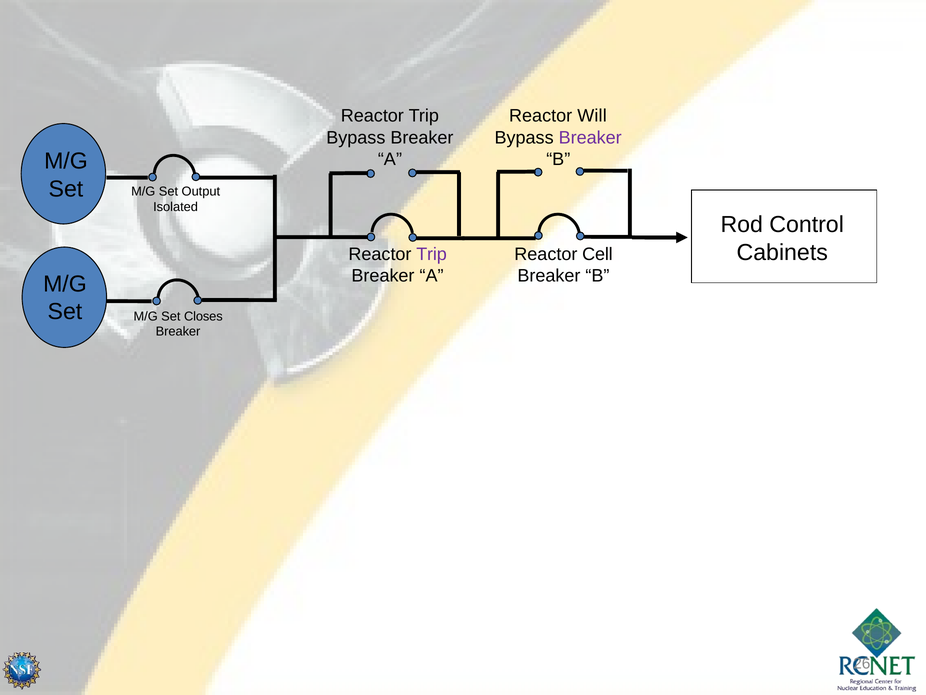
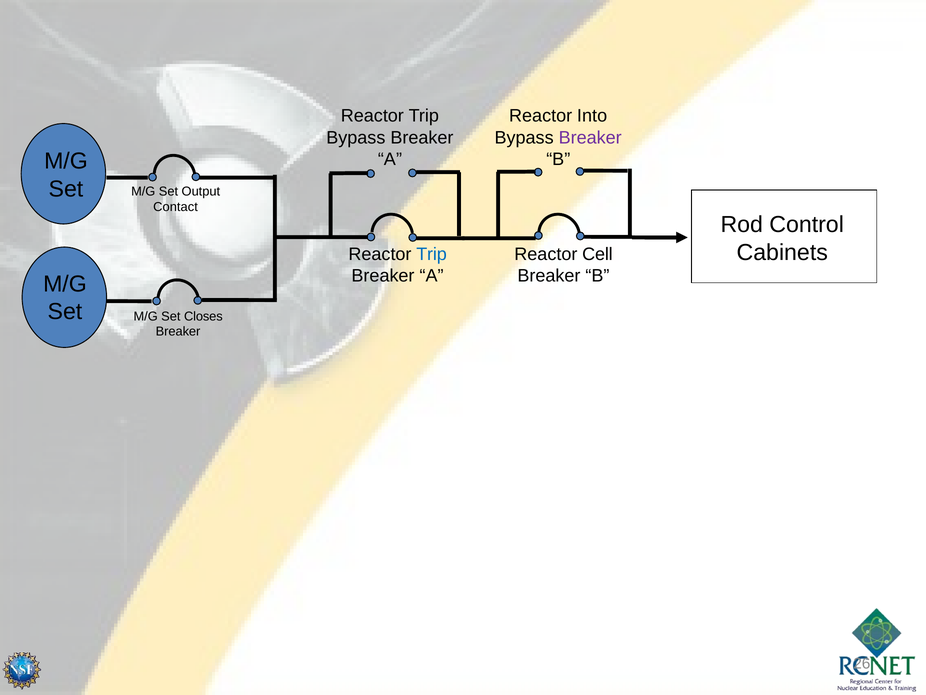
Will: Will -> Into
Isolated: Isolated -> Contact
Trip at (432, 254) colour: purple -> blue
